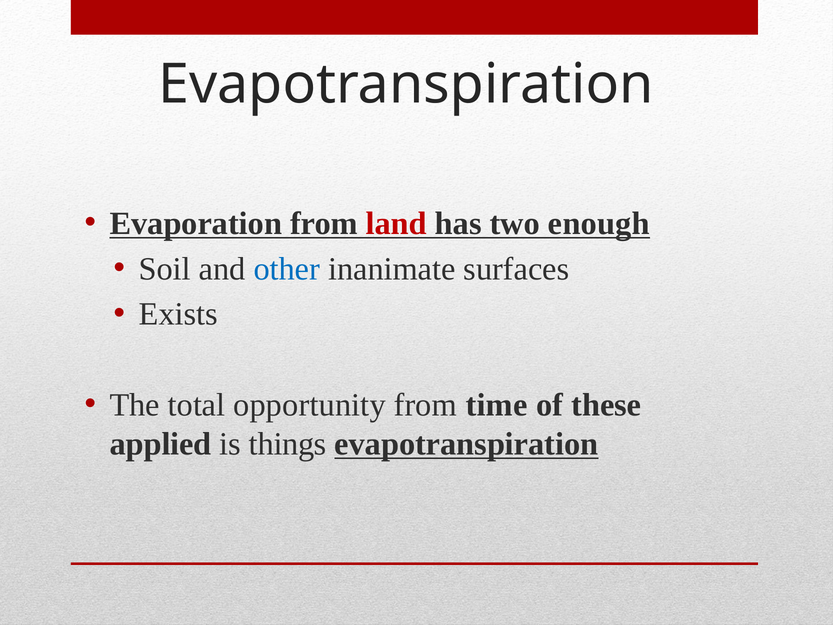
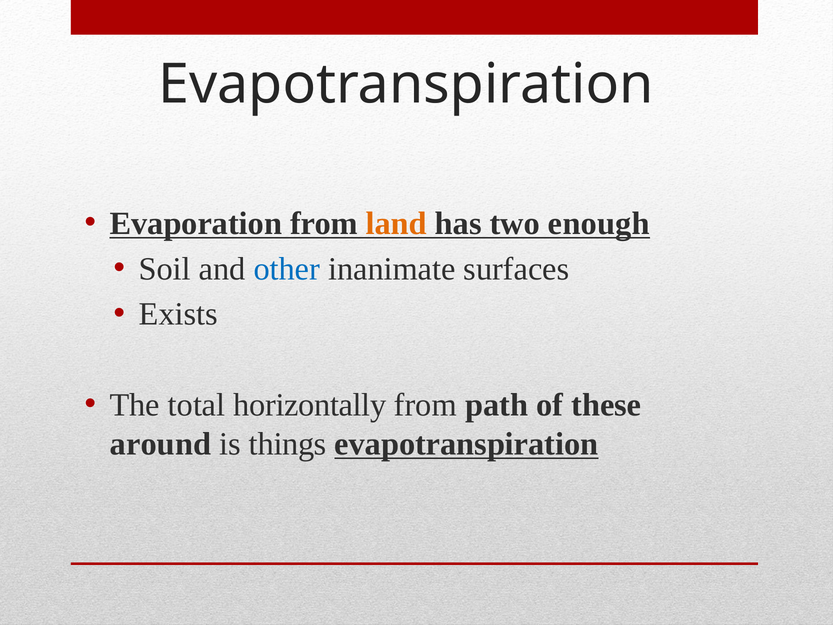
land colour: red -> orange
opportunity: opportunity -> horizontally
time: time -> path
applied: applied -> around
